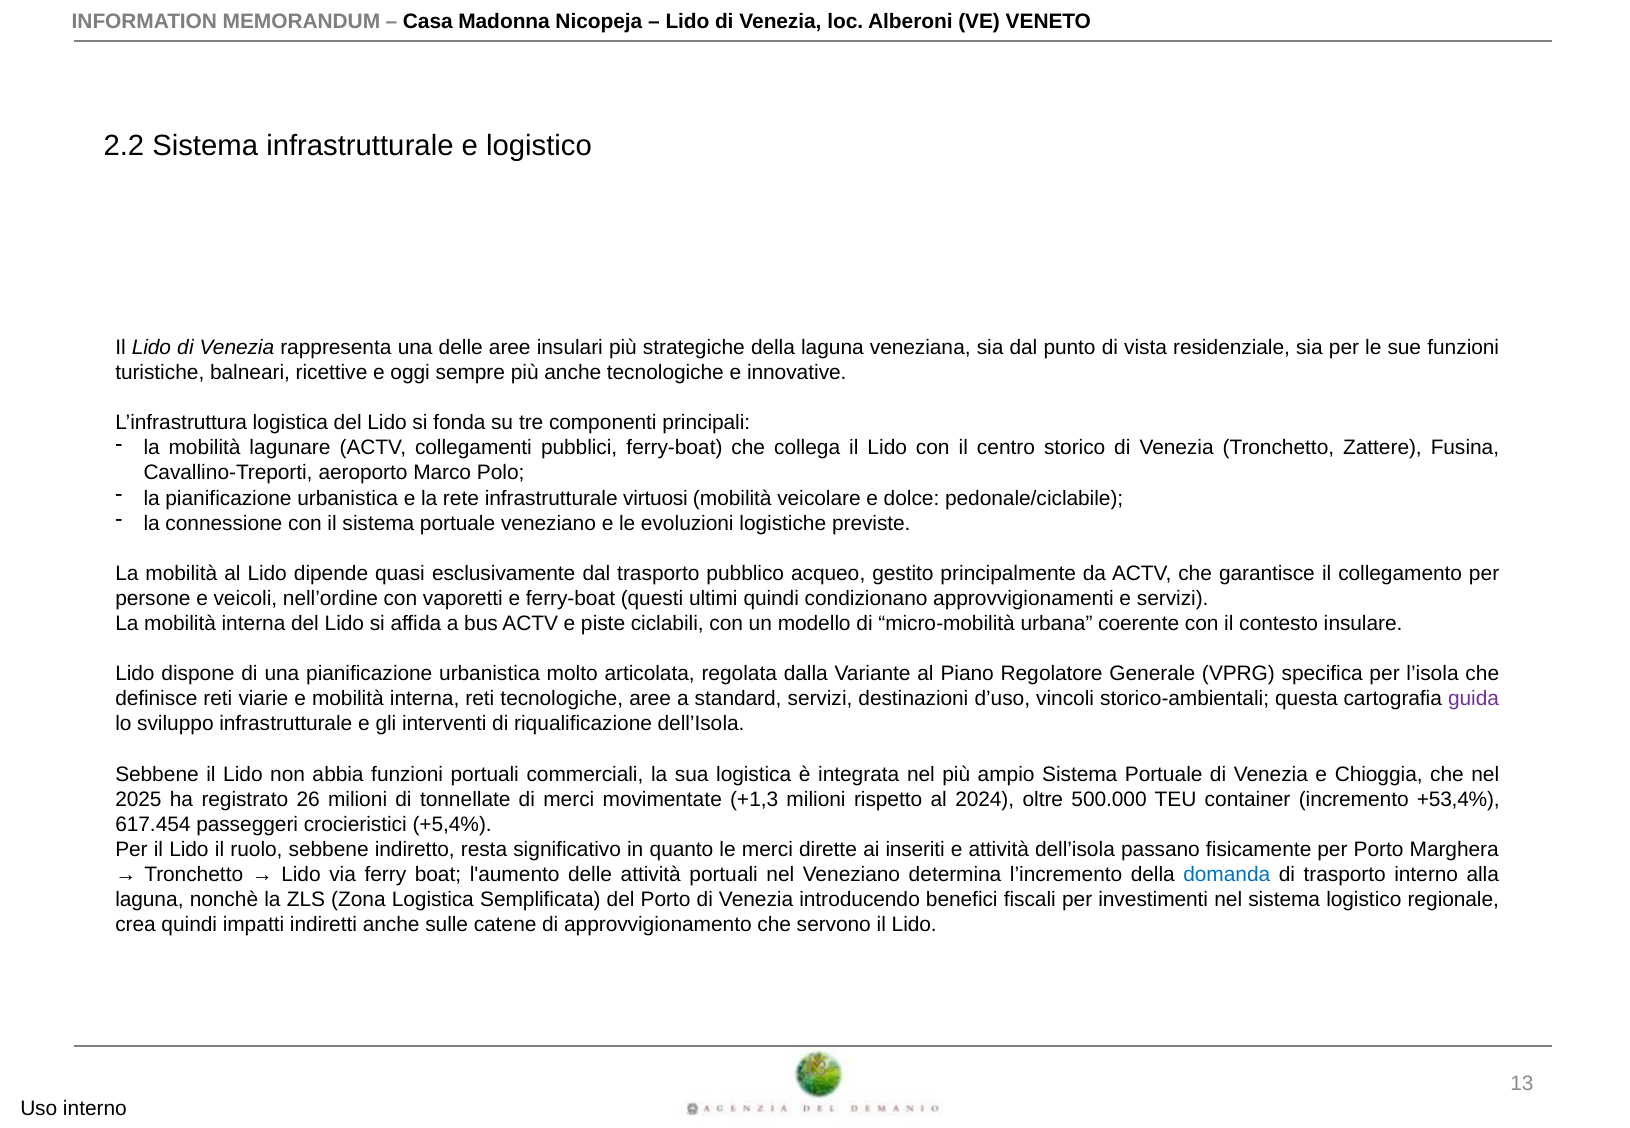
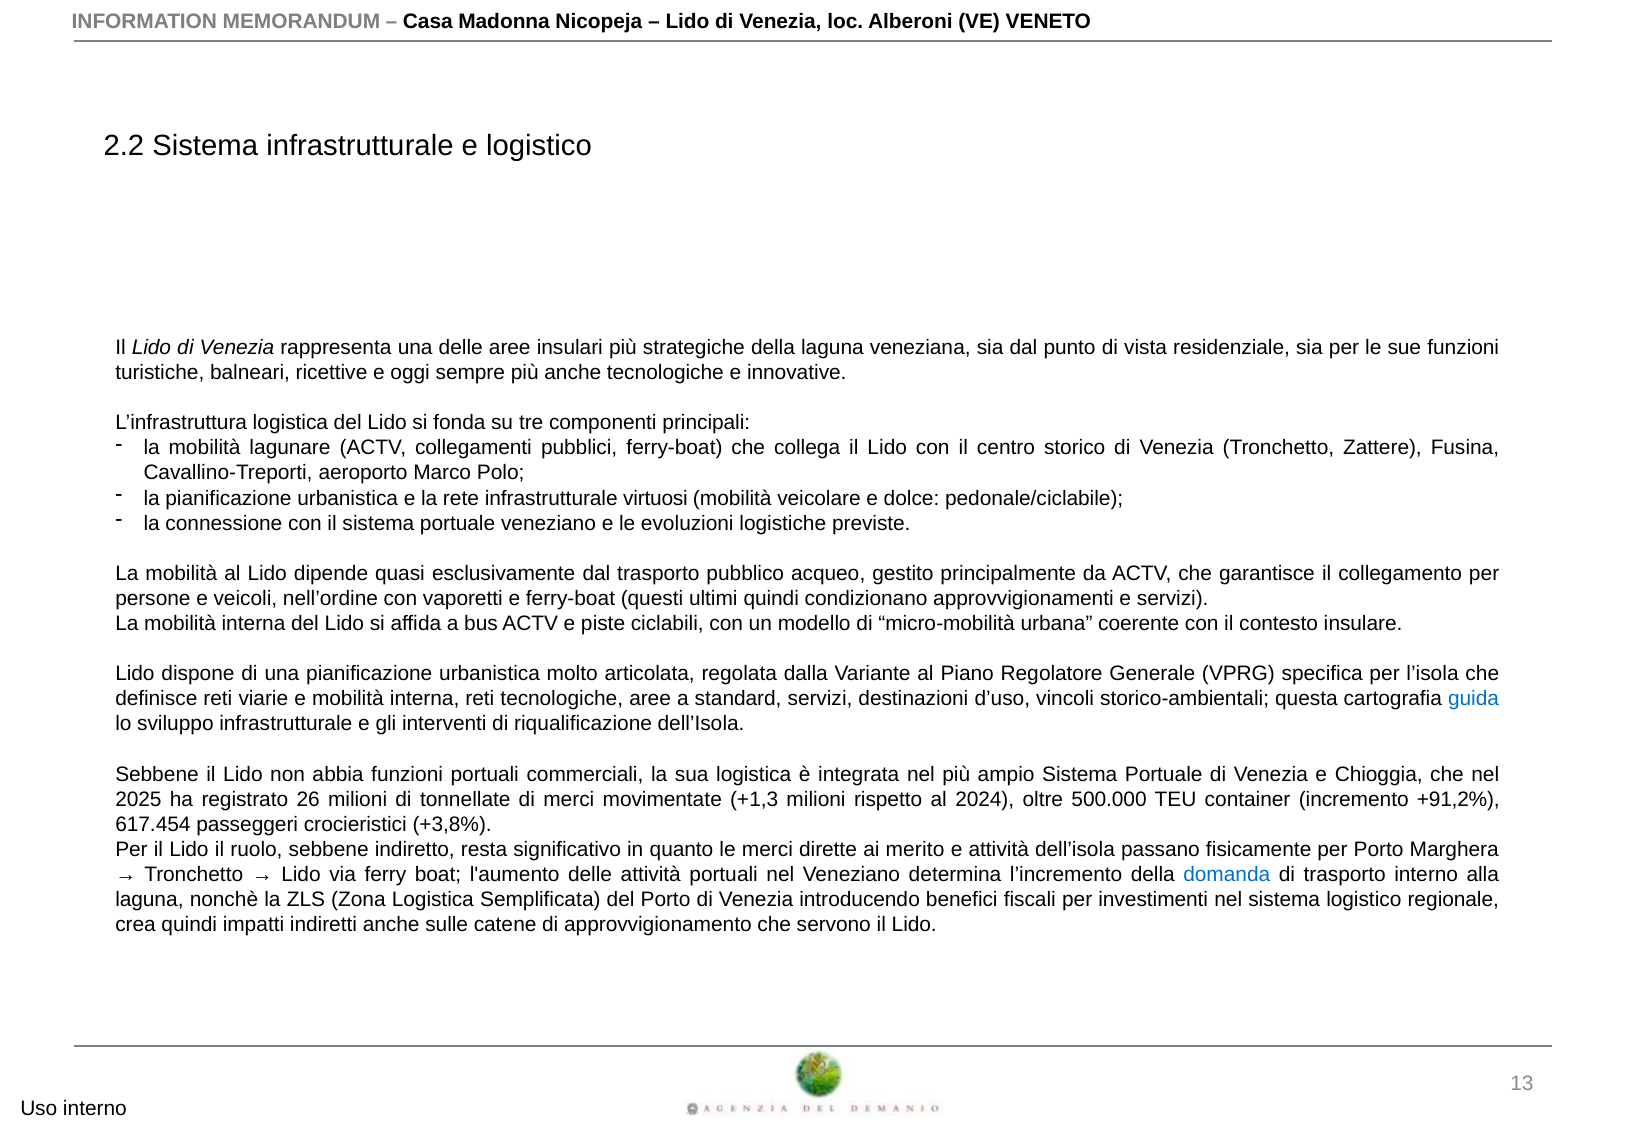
guida colour: purple -> blue
+53,4%: +53,4% -> +91,2%
+5,4%: +5,4% -> +3,8%
inseriti: inseriti -> merito
